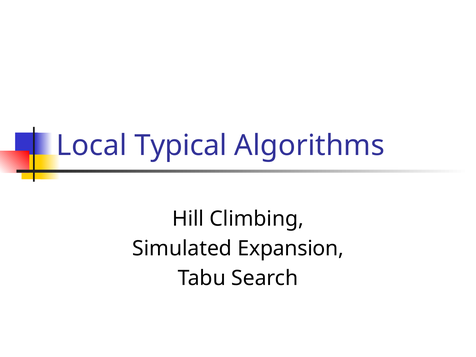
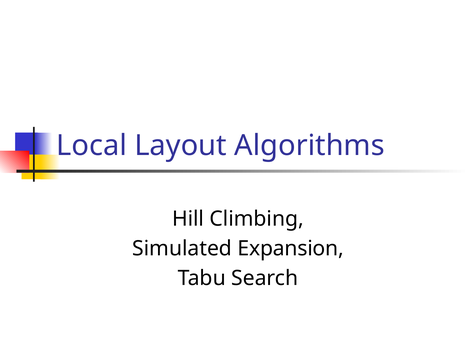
Typical: Typical -> Layout
